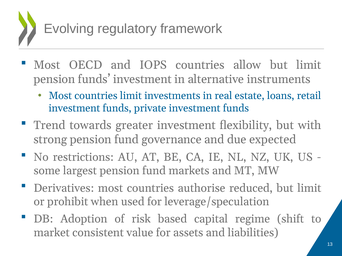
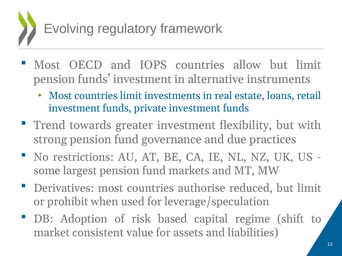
expected: expected -> practices
